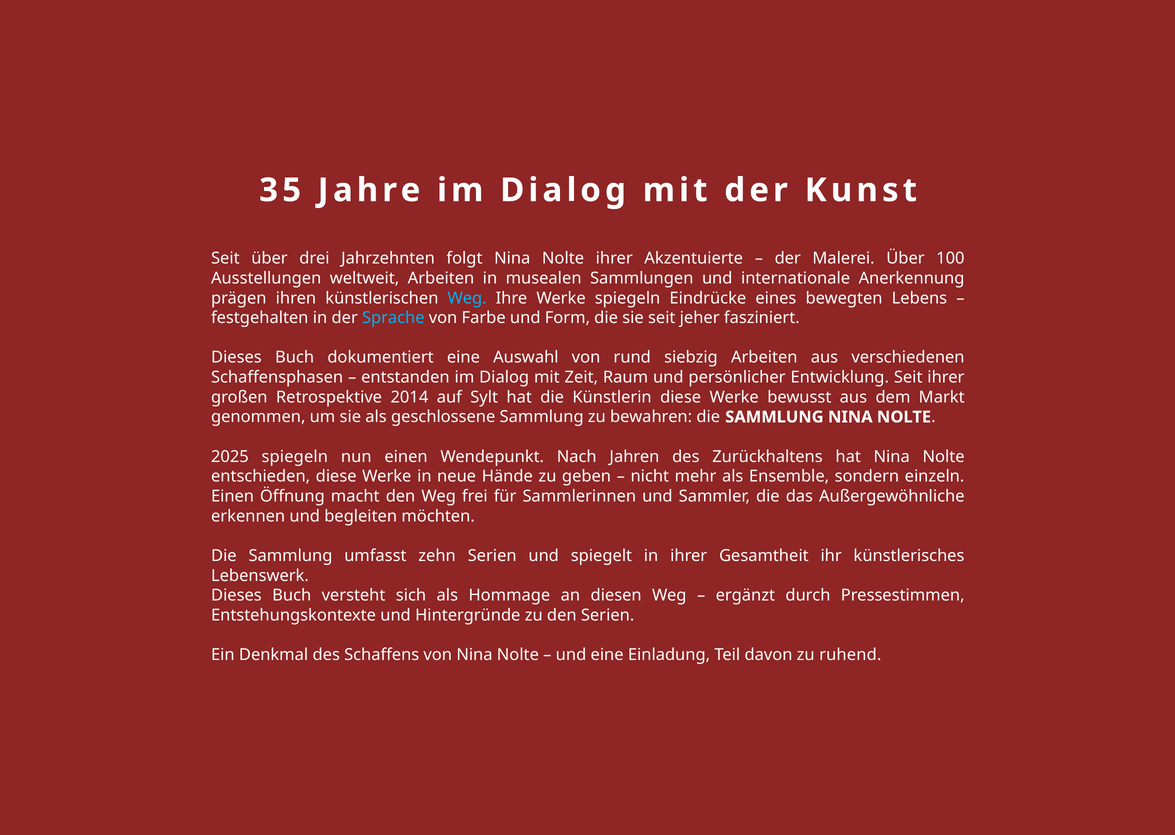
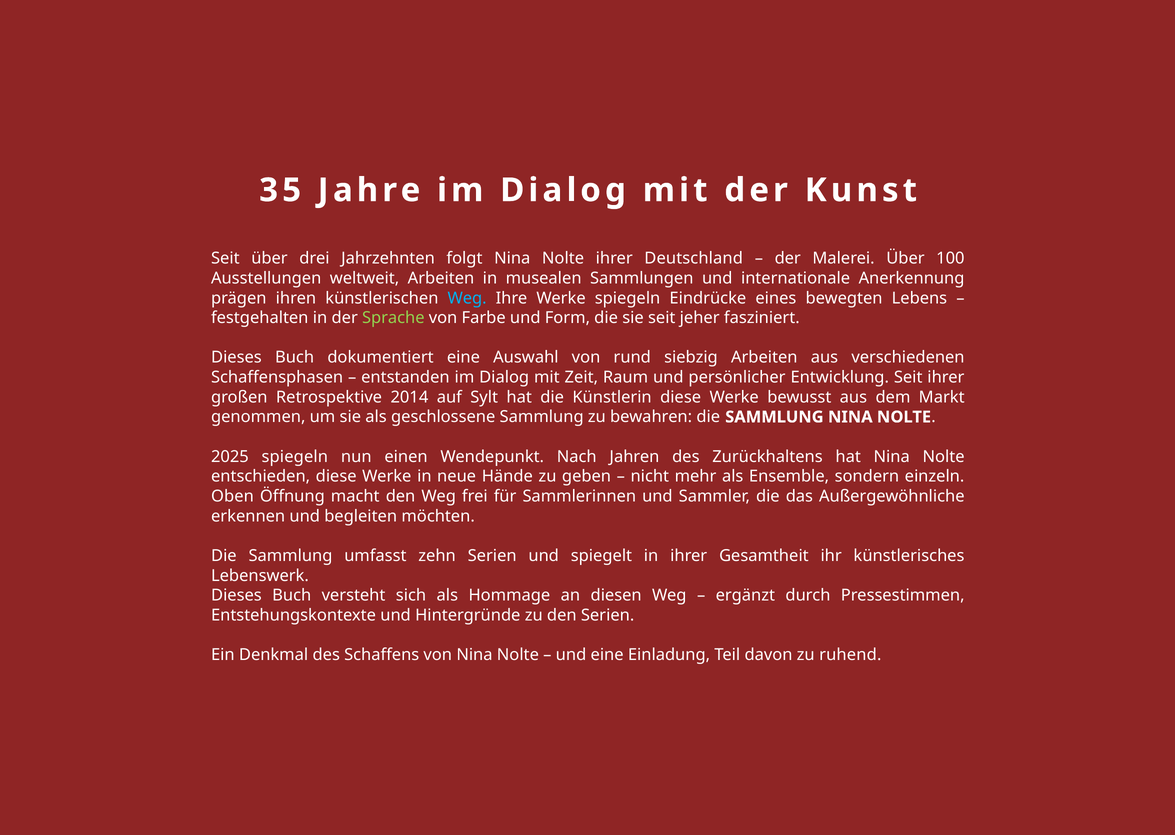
Akzentuierte: Akzentuierte -> Deutschland
Sprache colour: light blue -> light green
Einen at (233, 497): Einen -> Oben
